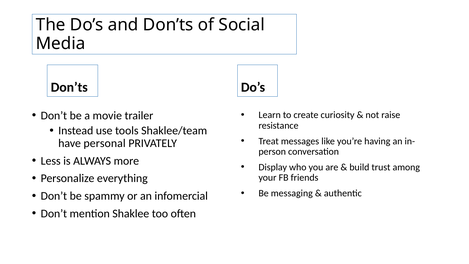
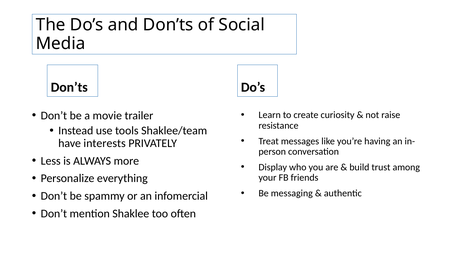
personal: personal -> interests
